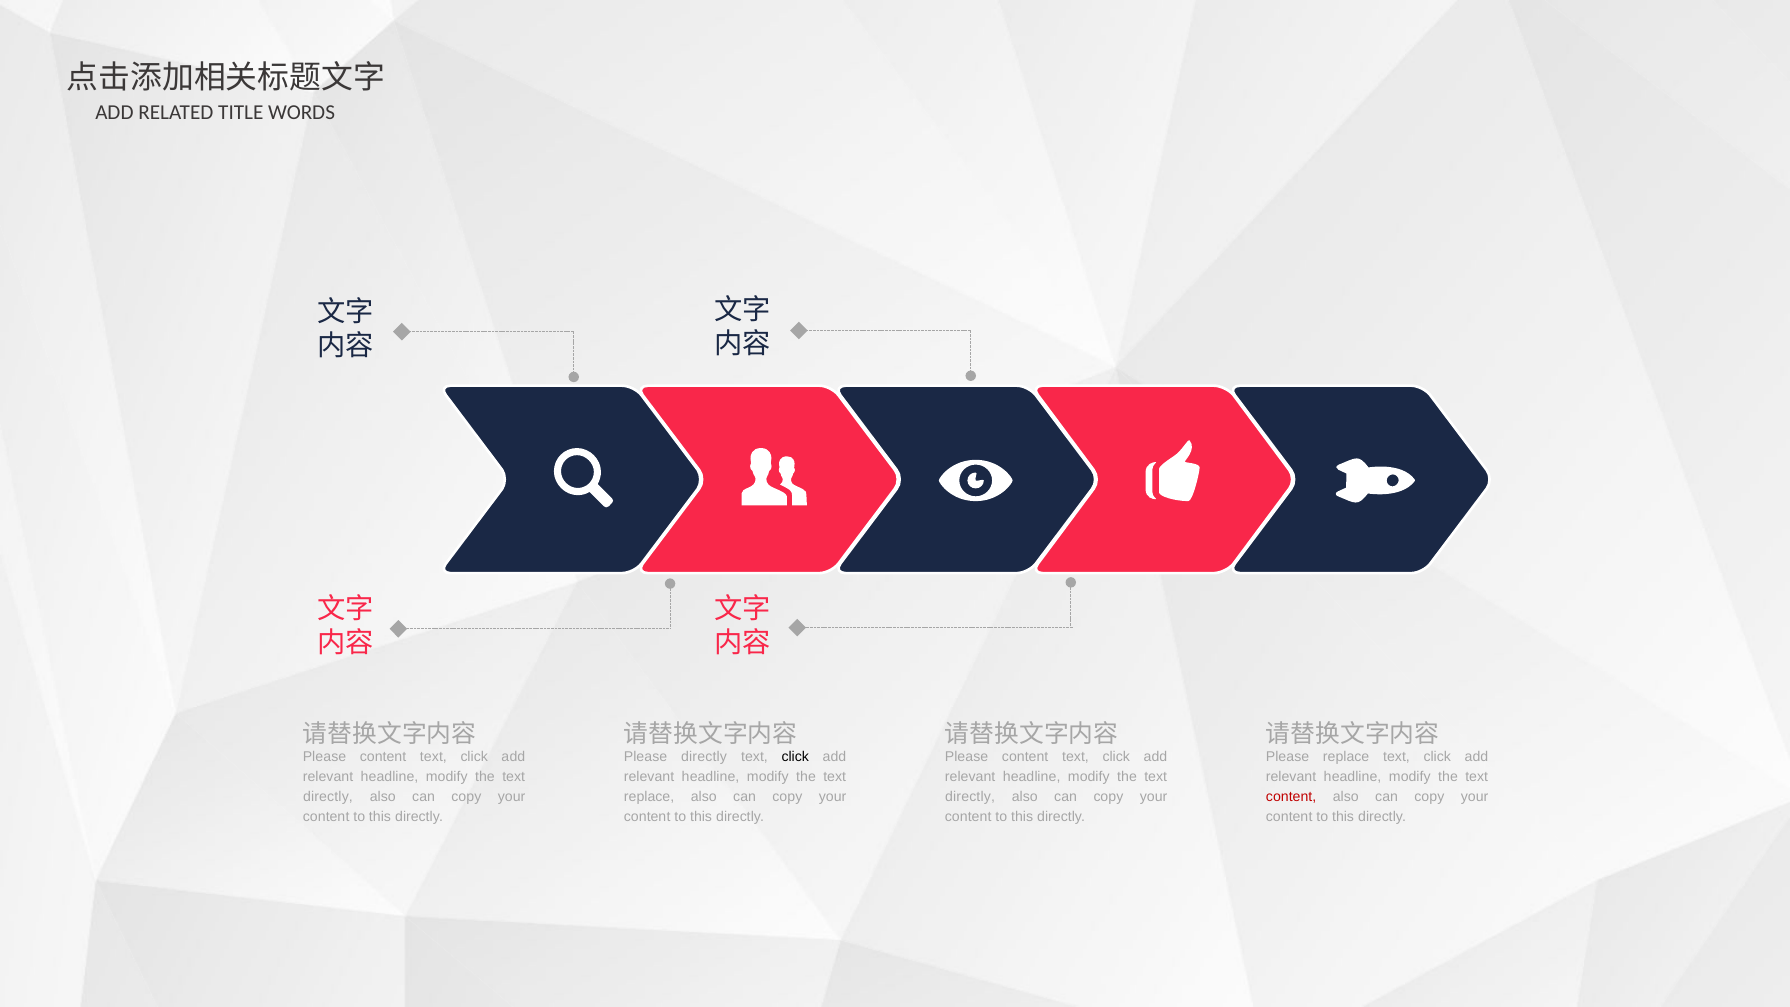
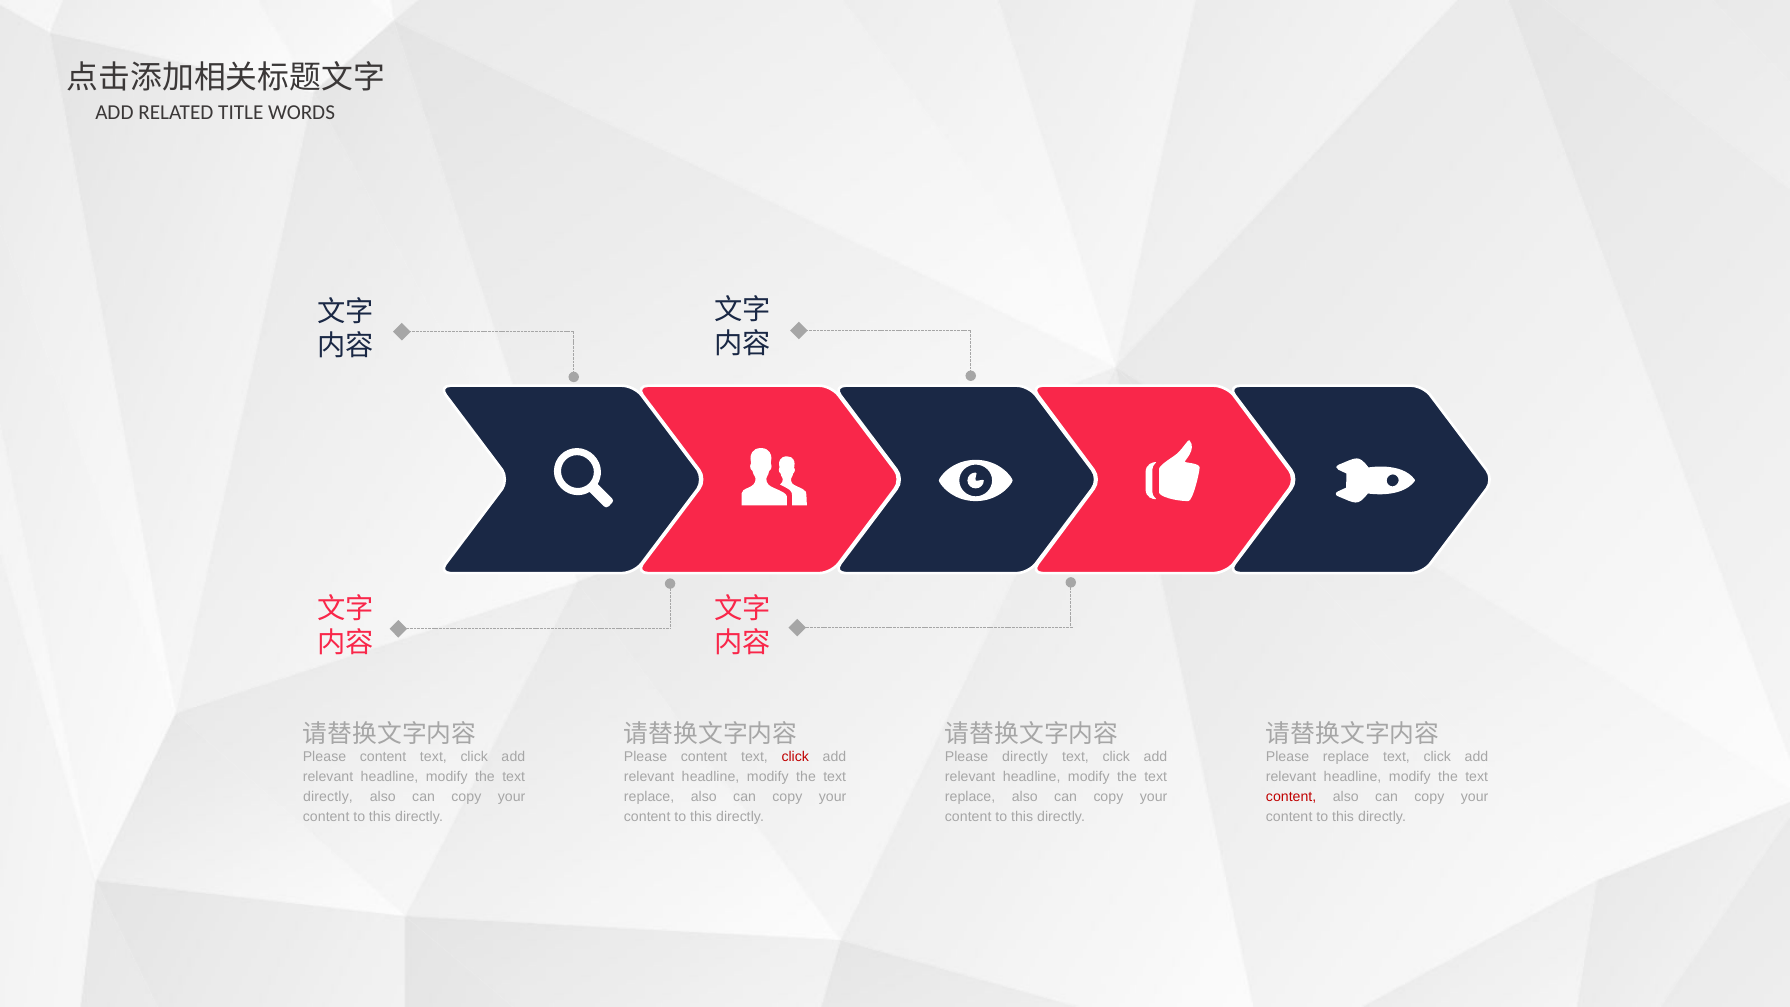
directly at (704, 756): directly -> content
click at (795, 756) colour: black -> red
content at (1025, 756): content -> directly
directly at (970, 797): directly -> replace
